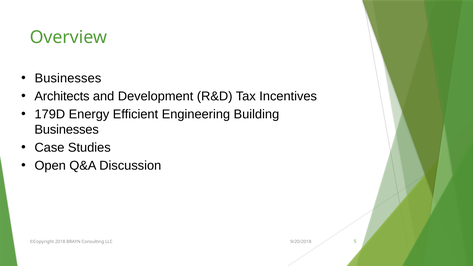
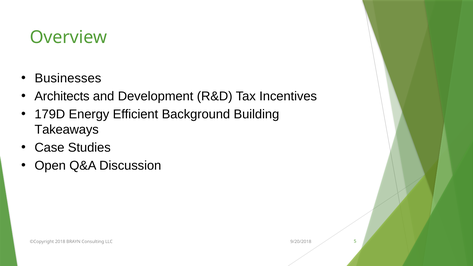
Engineering: Engineering -> Background
Businesses at (67, 130): Businesses -> Takeaways
